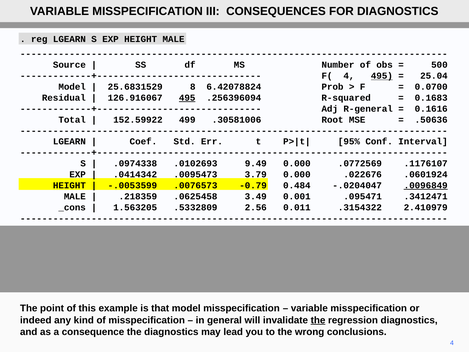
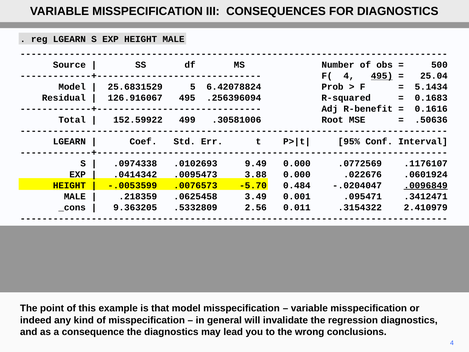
8: 8 -> 5
0.0700: 0.0700 -> 5.1434
495 at (187, 98) underline: present -> none
R-general: R-general -> R-benefit
3.79: 3.79 -> 3.88
-0.79: -0.79 -> -5.70
1.563205: 1.563205 -> 9.363205
the at (318, 320) underline: present -> none
